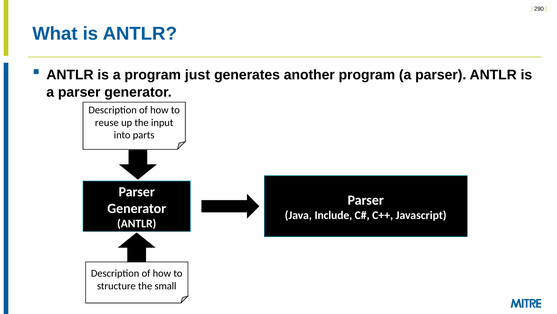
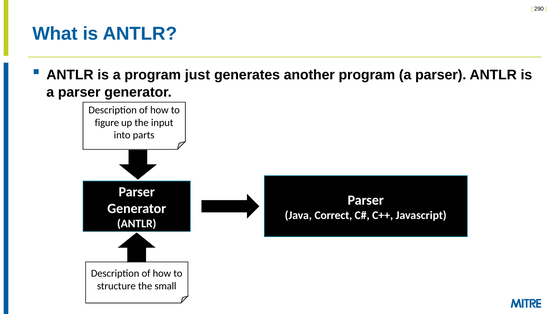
reuse: reuse -> figure
Include: Include -> Correct
